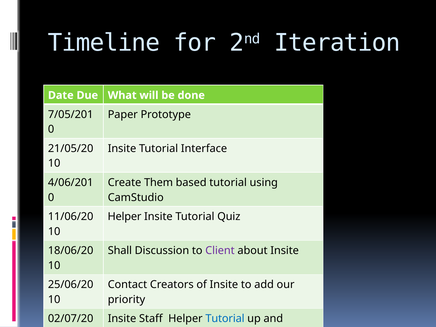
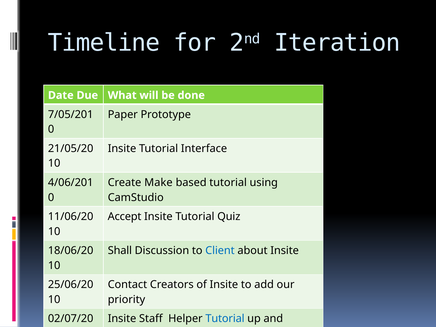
Them: Them -> Make
Helper at (125, 217): Helper -> Accept
Client colour: purple -> blue
